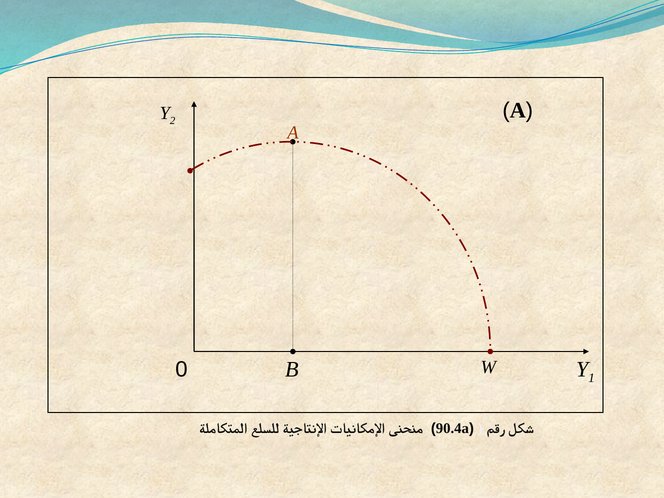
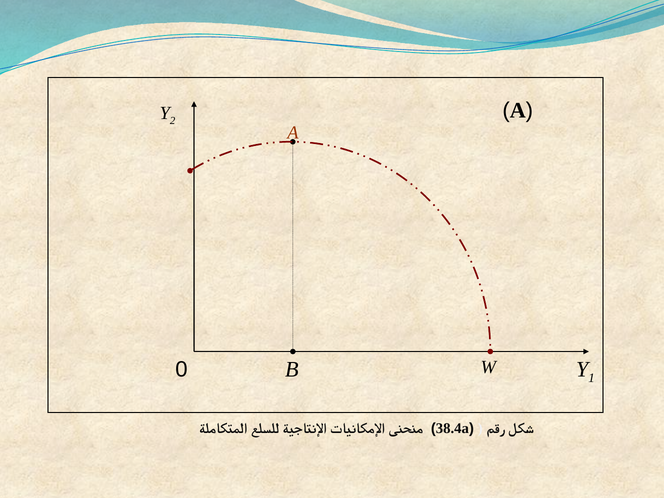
90.4a: 90.4a -> 38.4a
